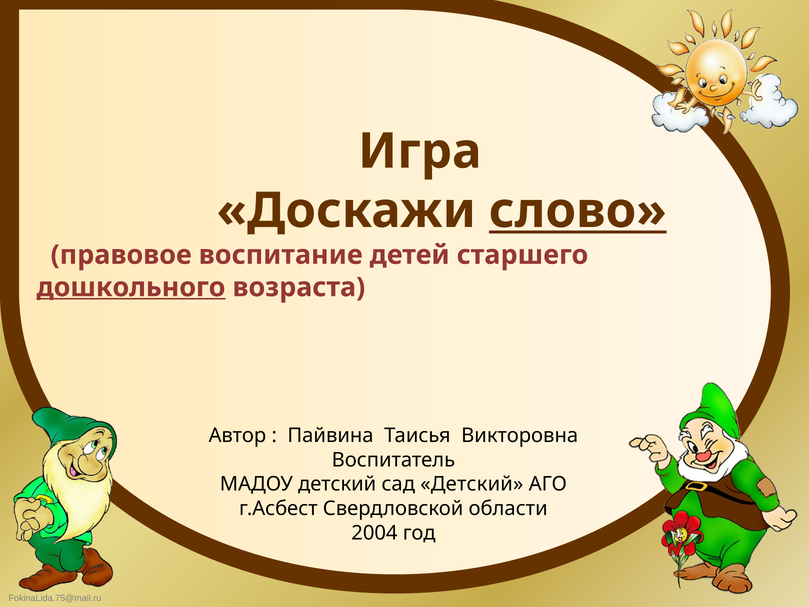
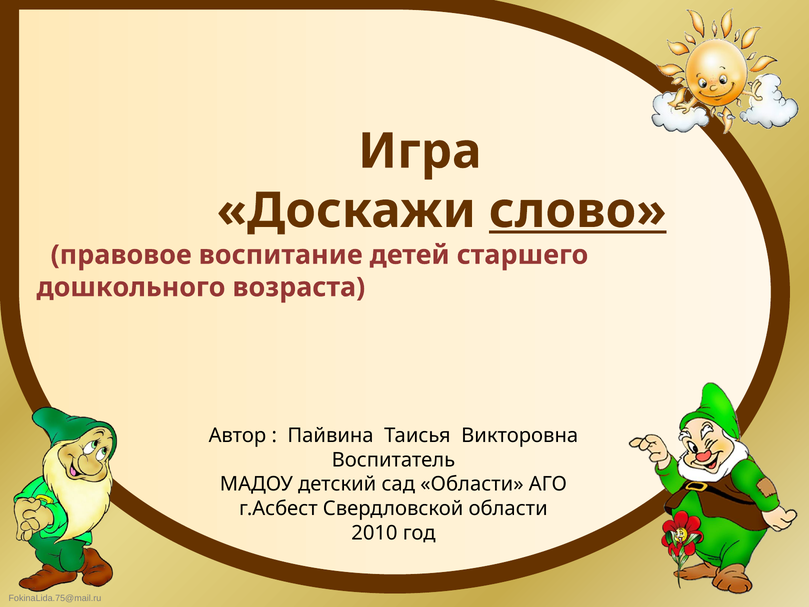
дошкольного underline: present -> none
сад Детский: Детский -> Области
2004: 2004 -> 2010
